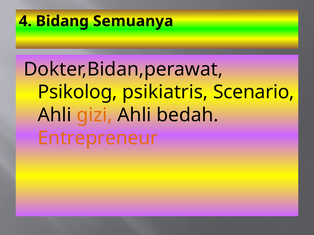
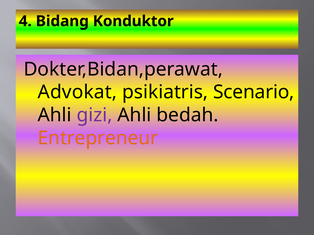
Semuanya: Semuanya -> Konduktor
Psikolog: Psikolog -> Advokat
gizi colour: orange -> purple
